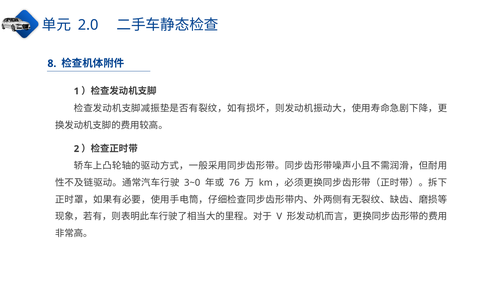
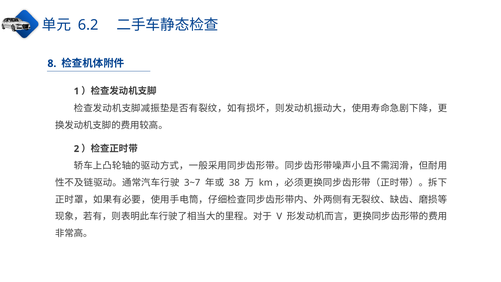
2.0: 2.0 -> 6.2
3~0: 3~0 -> 3~7
76: 76 -> 38
